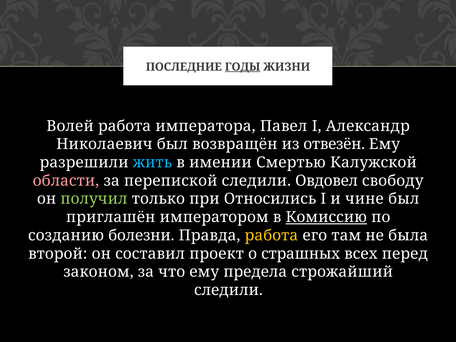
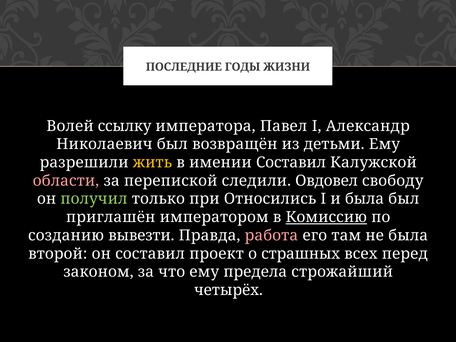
ГОДЫ underline: present -> none
Волей работа: работа -> ссылку
отвезён: отвезён -> детьми
жить colour: light blue -> yellow
имении Смертью: Смертью -> Составил
и чине: чине -> была
болезни: болезни -> вывезти
работа at (271, 235) colour: yellow -> pink
следили at (228, 290): следили -> четырёх
